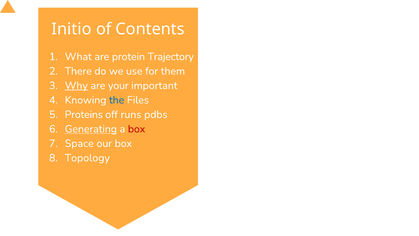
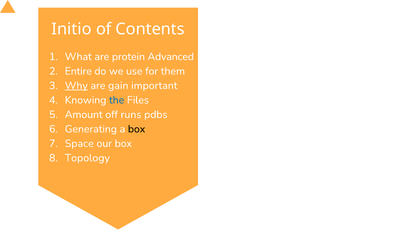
Trajectory: Trajectory -> Advanced
There: There -> Entire
your: your -> gain
Proteins: Proteins -> Amount
Generating underline: present -> none
box at (137, 129) colour: red -> black
